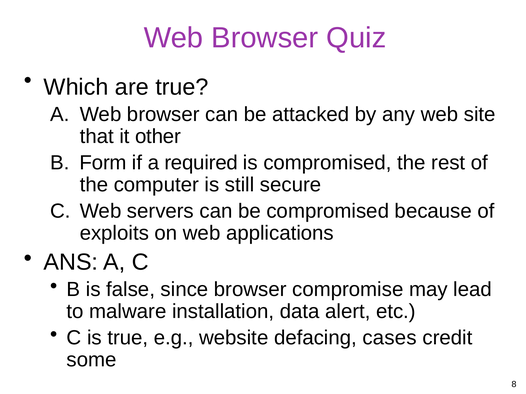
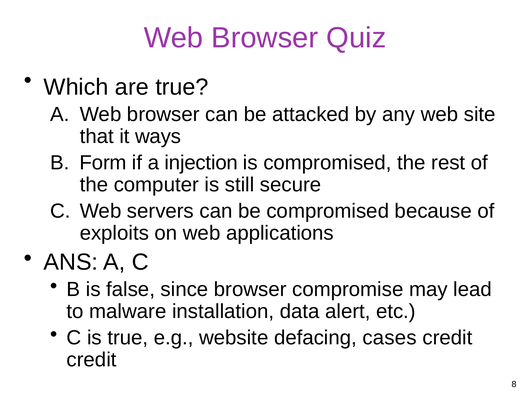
other: other -> ways
required: required -> injection
some at (92, 360): some -> credit
